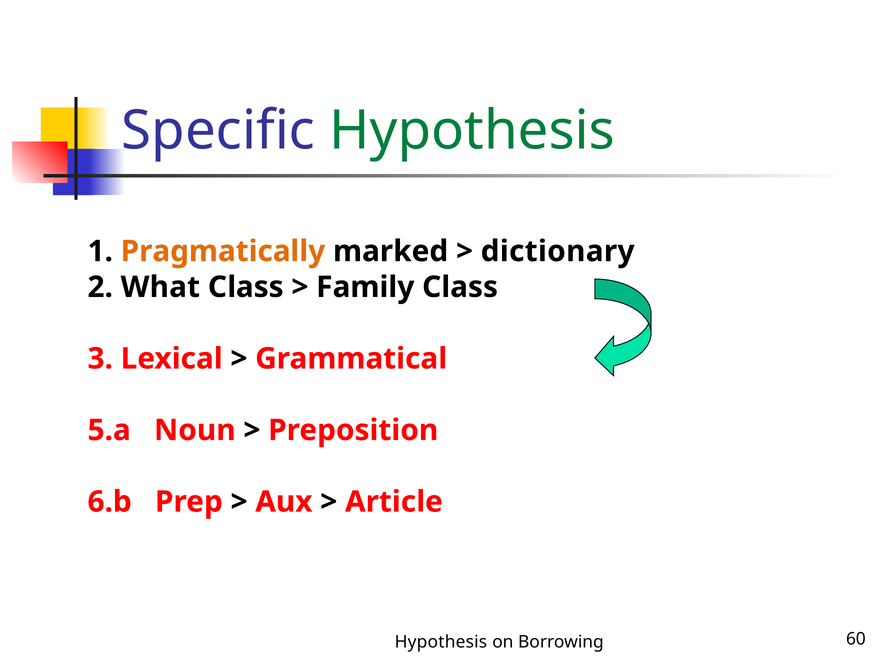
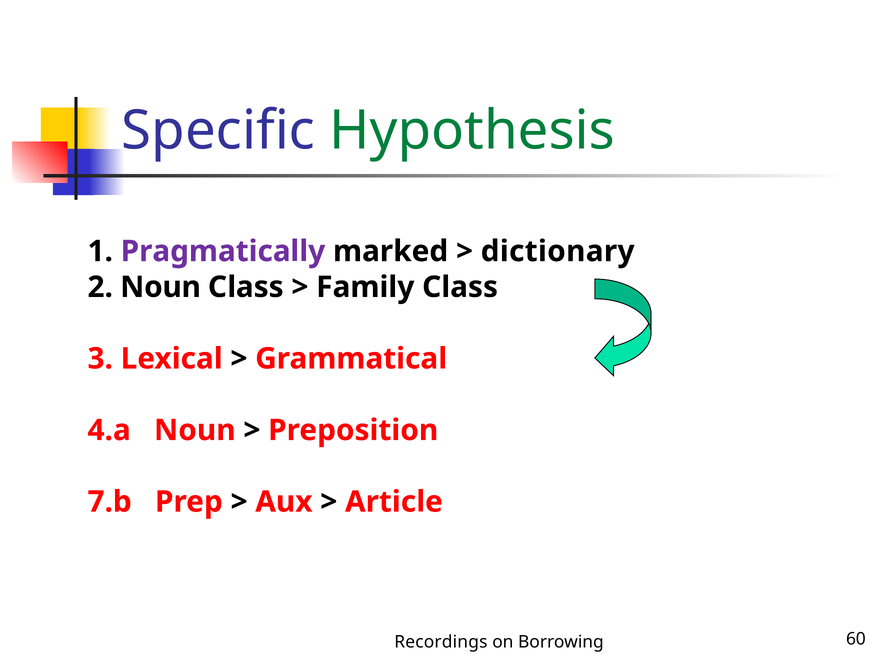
Pragmatically colour: orange -> purple
2 What: What -> Noun
5.a: 5.a -> 4.a
6.b: 6.b -> 7.b
Hypothesis at (441, 641): Hypothesis -> Recordings
